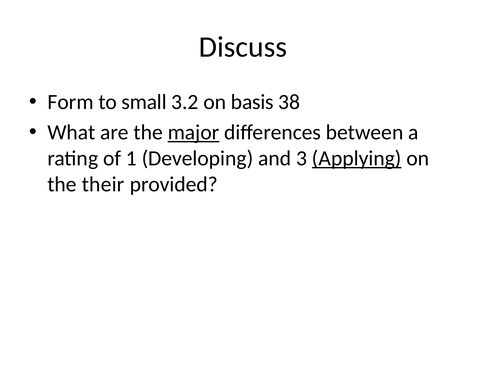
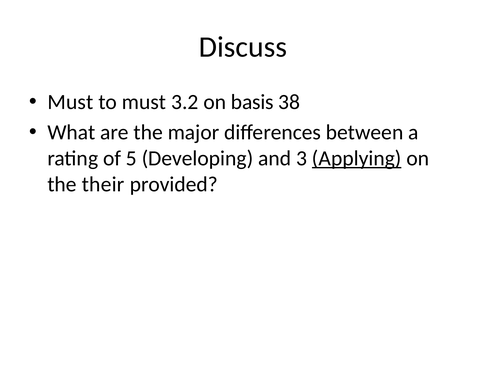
Form at (70, 102): Form -> Must
to small: small -> must
major underline: present -> none
1: 1 -> 5
